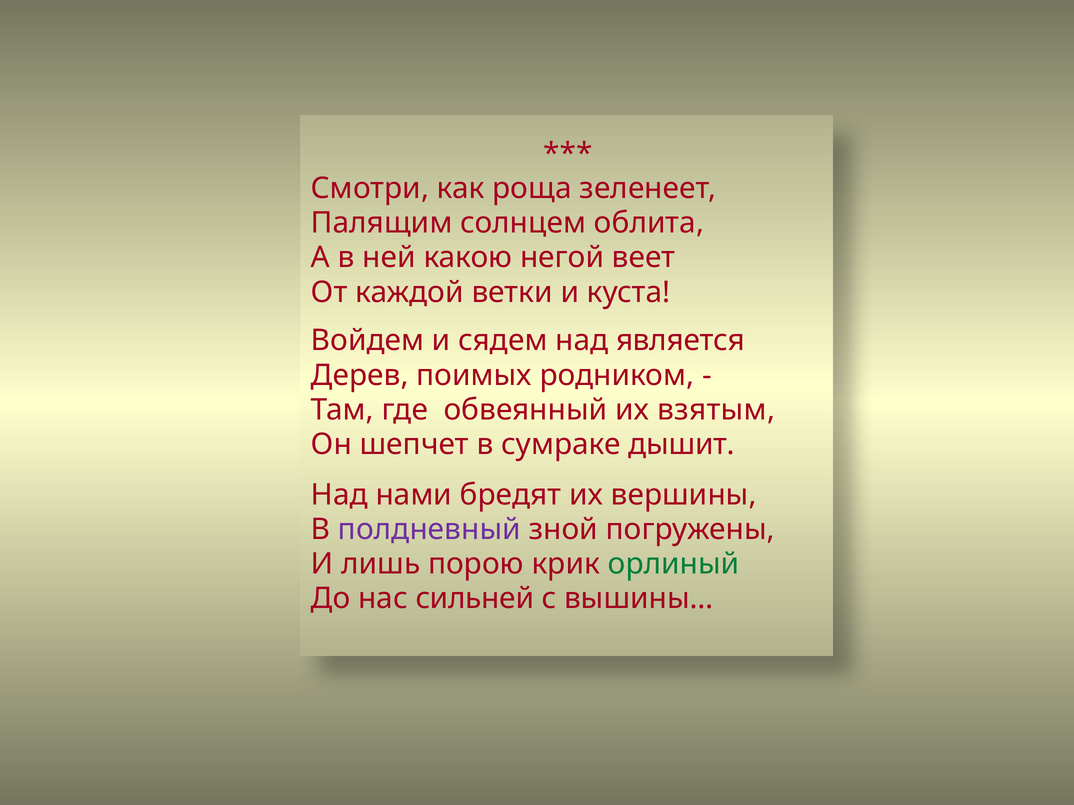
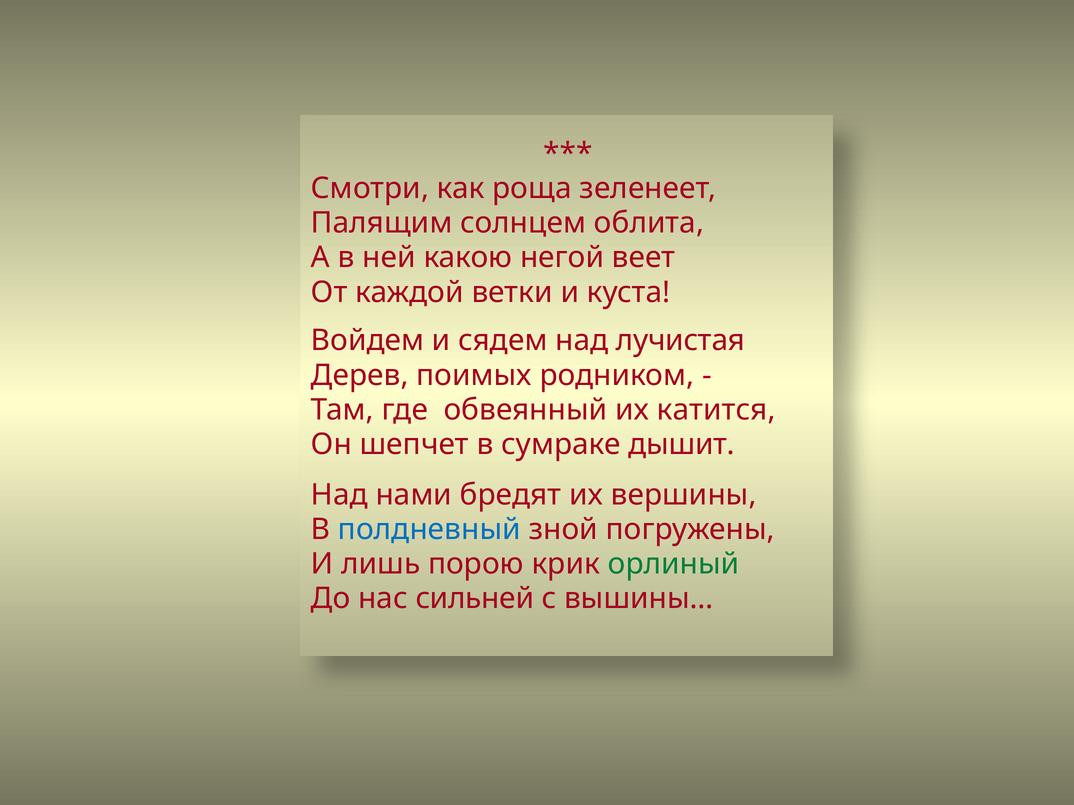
является: является -> лучистая
взятым: взятым -> катится
полдневный colour: purple -> blue
